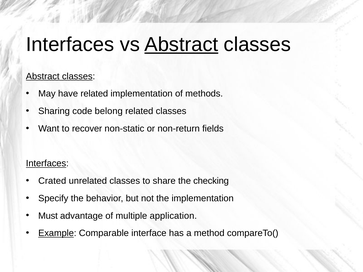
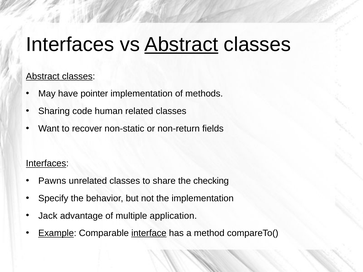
have related: related -> pointer
belong: belong -> human
Crated: Crated -> Pawns
Must: Must -> Jack
interface underline: none -> present
